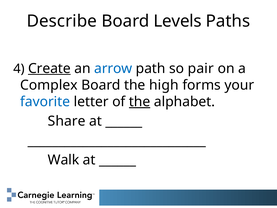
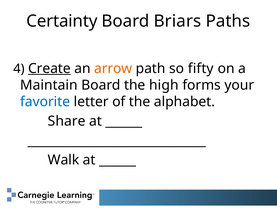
Describe: Describe -> Certainty
Levels: Levels -> Briars
arrow colour: blue -> orange
pair: pair -> fifty
Complex: Complex -> Maintain
the at (140, 102) underline: present -> none
